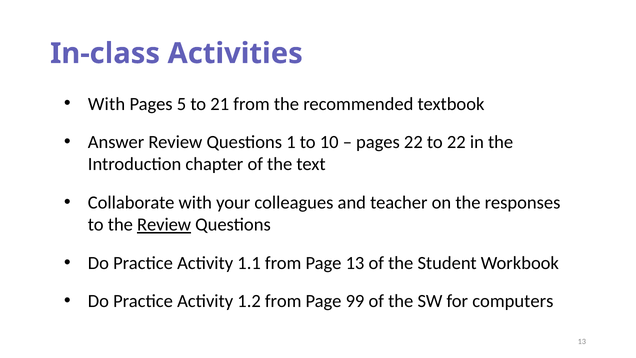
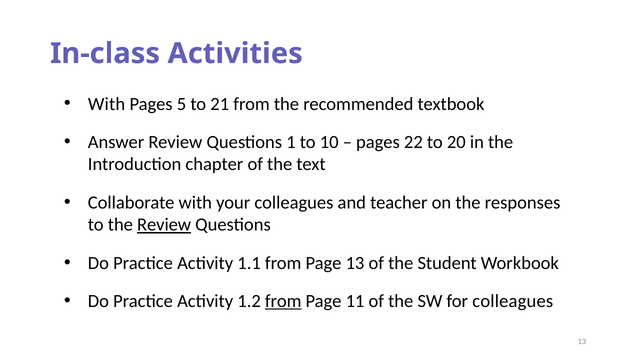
to 22: 22 -> 20
from at (283, 301) underline: none -> present
99: 99 -> 11
for computers: computers -> colleagues
